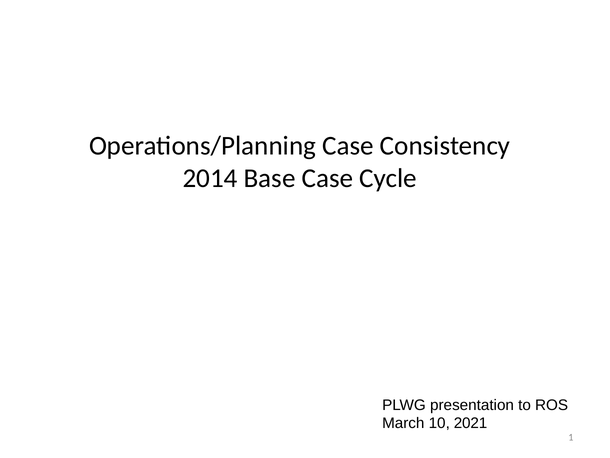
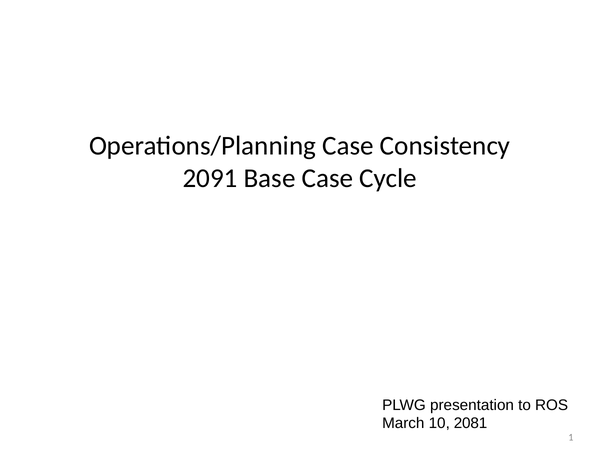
2014: 2014 -> 2091
2021: 2021 -> 2081
